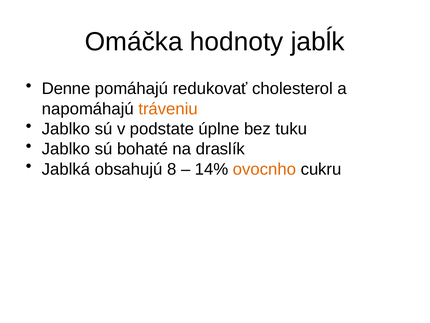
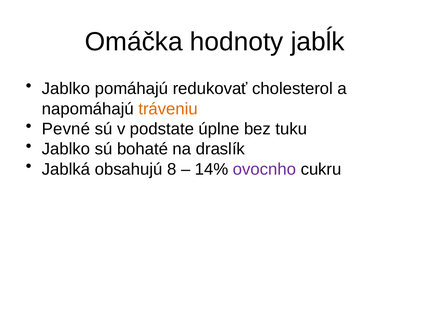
Denne at (66, 89): Denne -> Jablko
Jablko at (66, 129): Jablko -> Pevné
ovocnho colour: orange -> purple
